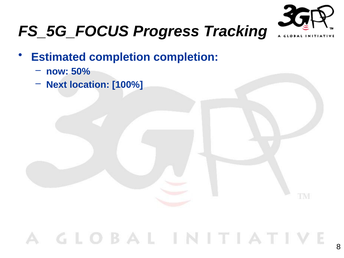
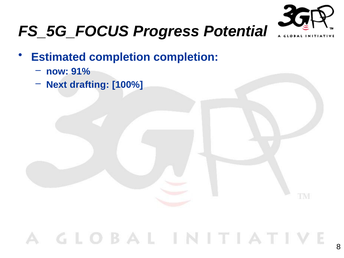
Tracking: Tracking -> Potential
50%: 50% -> 91%
location: location -> drafting
